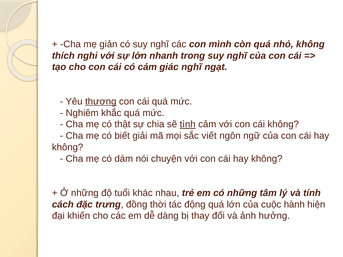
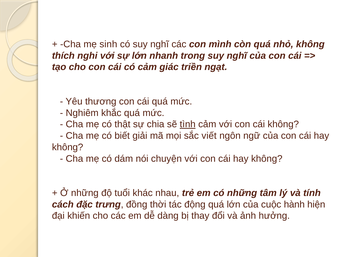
giản: giản -> sinh
giác nghĩ: nghĩ -> triền
thương underline: present -> none
